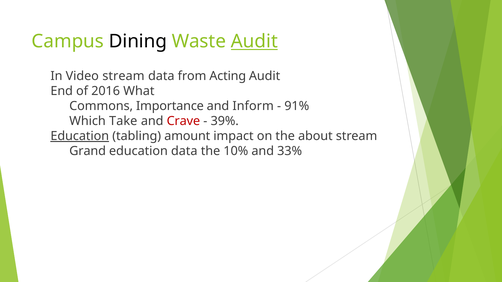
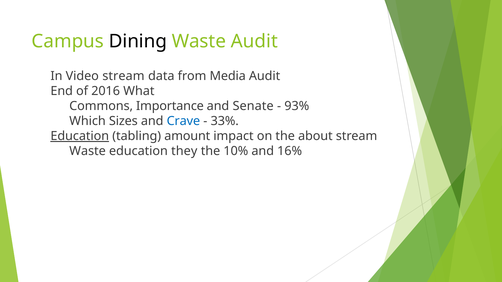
Audit at (254, 41) underline: present -> none
Acting: Acting -> Media
Inform: Inform -> Senate
91%: 91% -> 93%
Take: Take -> Sizes
Crave colour: red -> blue
39%: 39% -> 33%
Grand at (88, 151): Grand -> Waste
education data: data -> they
33%: 33% -> 16%
